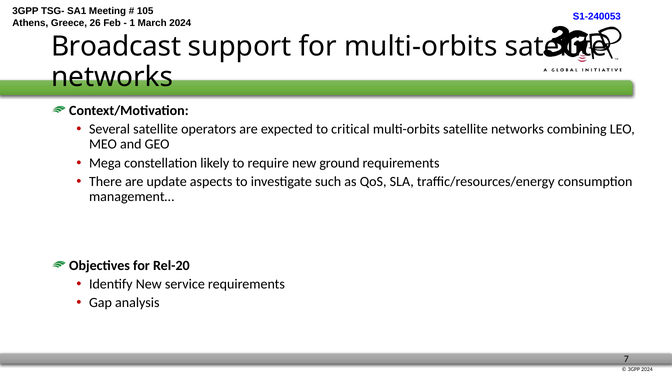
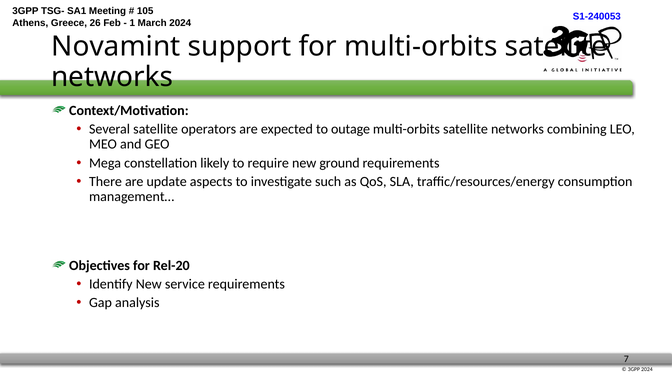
Broadcast: Broadcast -> Novamint
critical: critical -> outage
